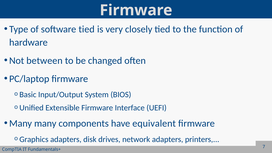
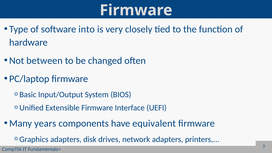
software tied: tied -> into
Many many: many -> years
